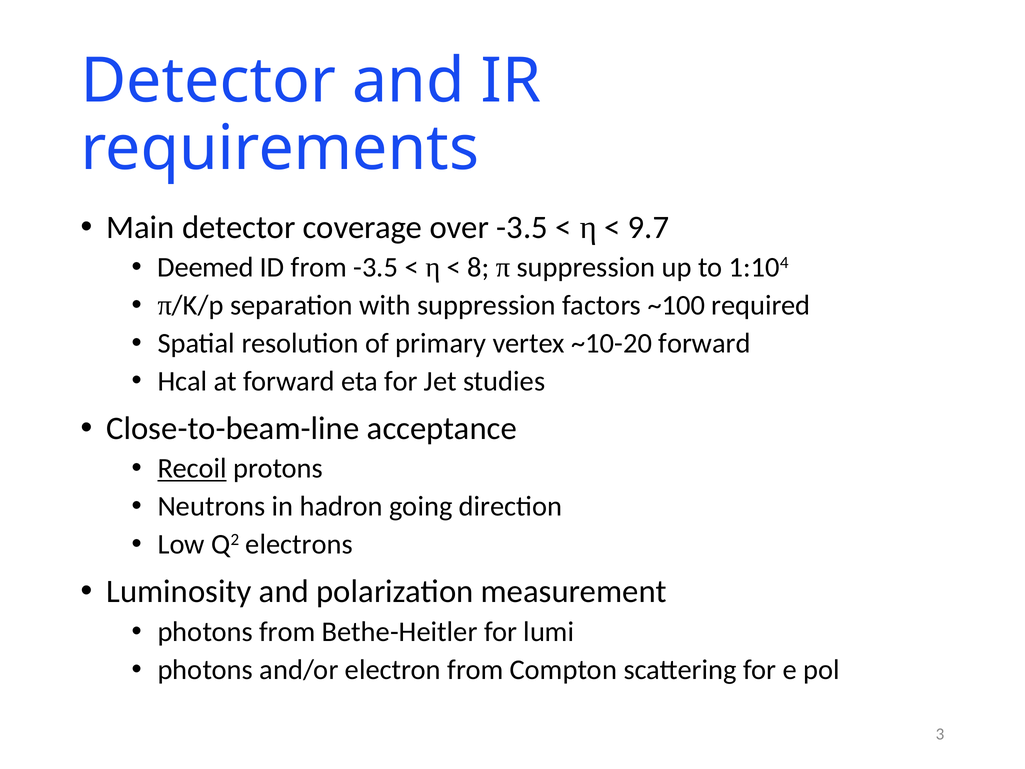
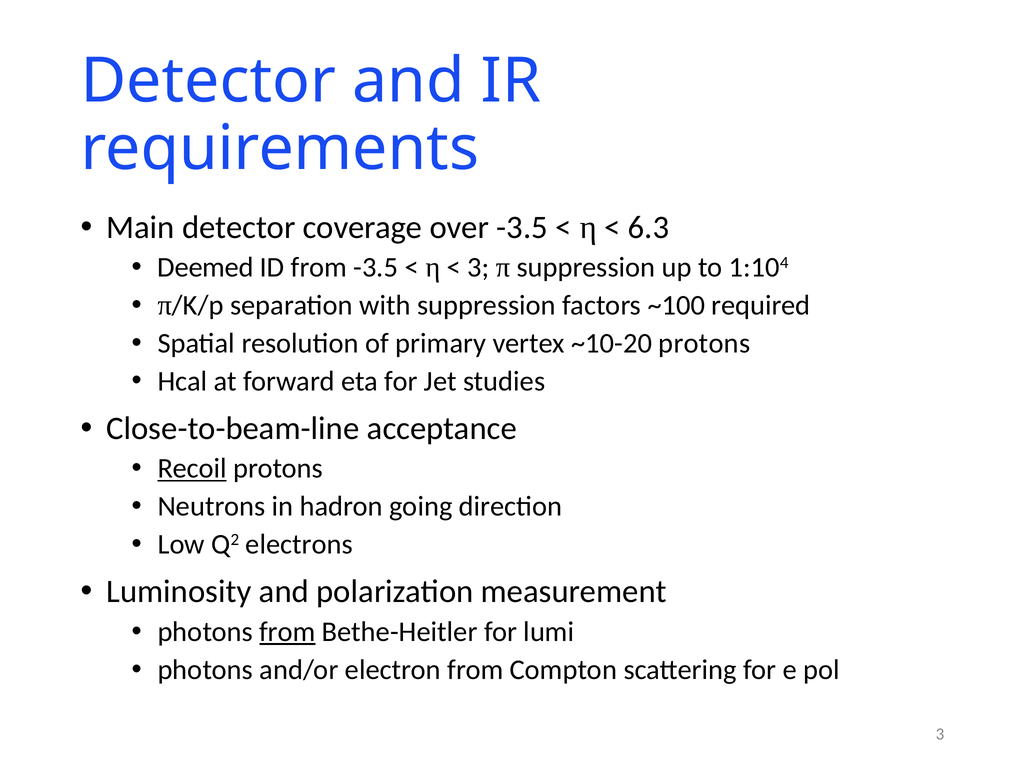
9.7: 9.7 -> 6.3
8 at (478, 267): 8 -> 3
~10-20 forward: forward -> protons
from at (287, 632) underline: none -> present
